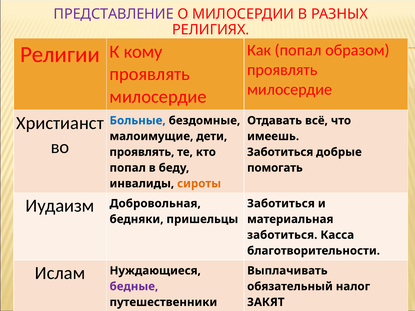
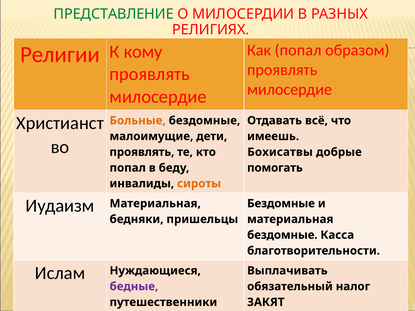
ПРЕДСТАВЛЕНИЕ colour: purple -> green
Больные colour: blue -> orange
Заботиться at (280, 152): Заботиться -> Бохисатвы
Иудаизм Добровольная: Добровольная -> Материальная
Заботиться at (281, 204): Заботиться -> Бездомные
заботиться at (282, 235): заботиться -> бездомные
